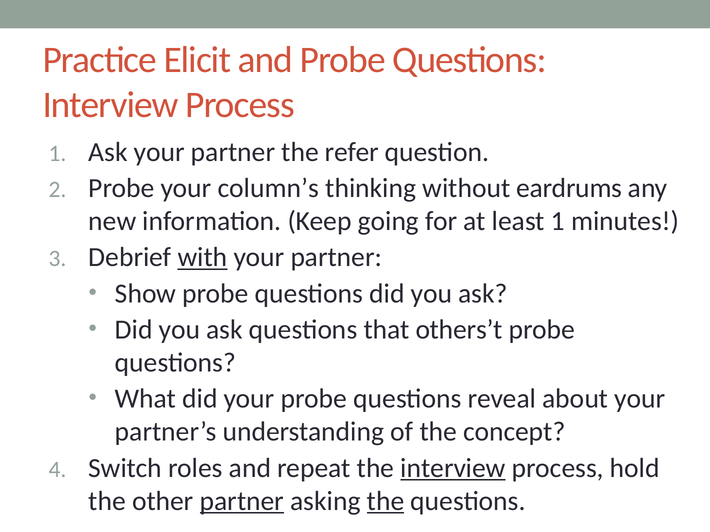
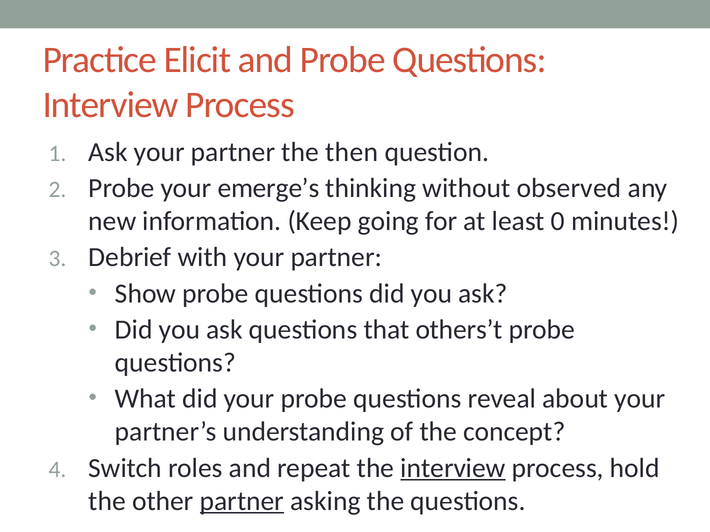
refer: refer -> then
column’s: column’s -> emerge’s
eardrums: eardrums -> observed
least 1: 1 -> 0
with underline: present -> none
the at (386, 502) underline: present -> none
